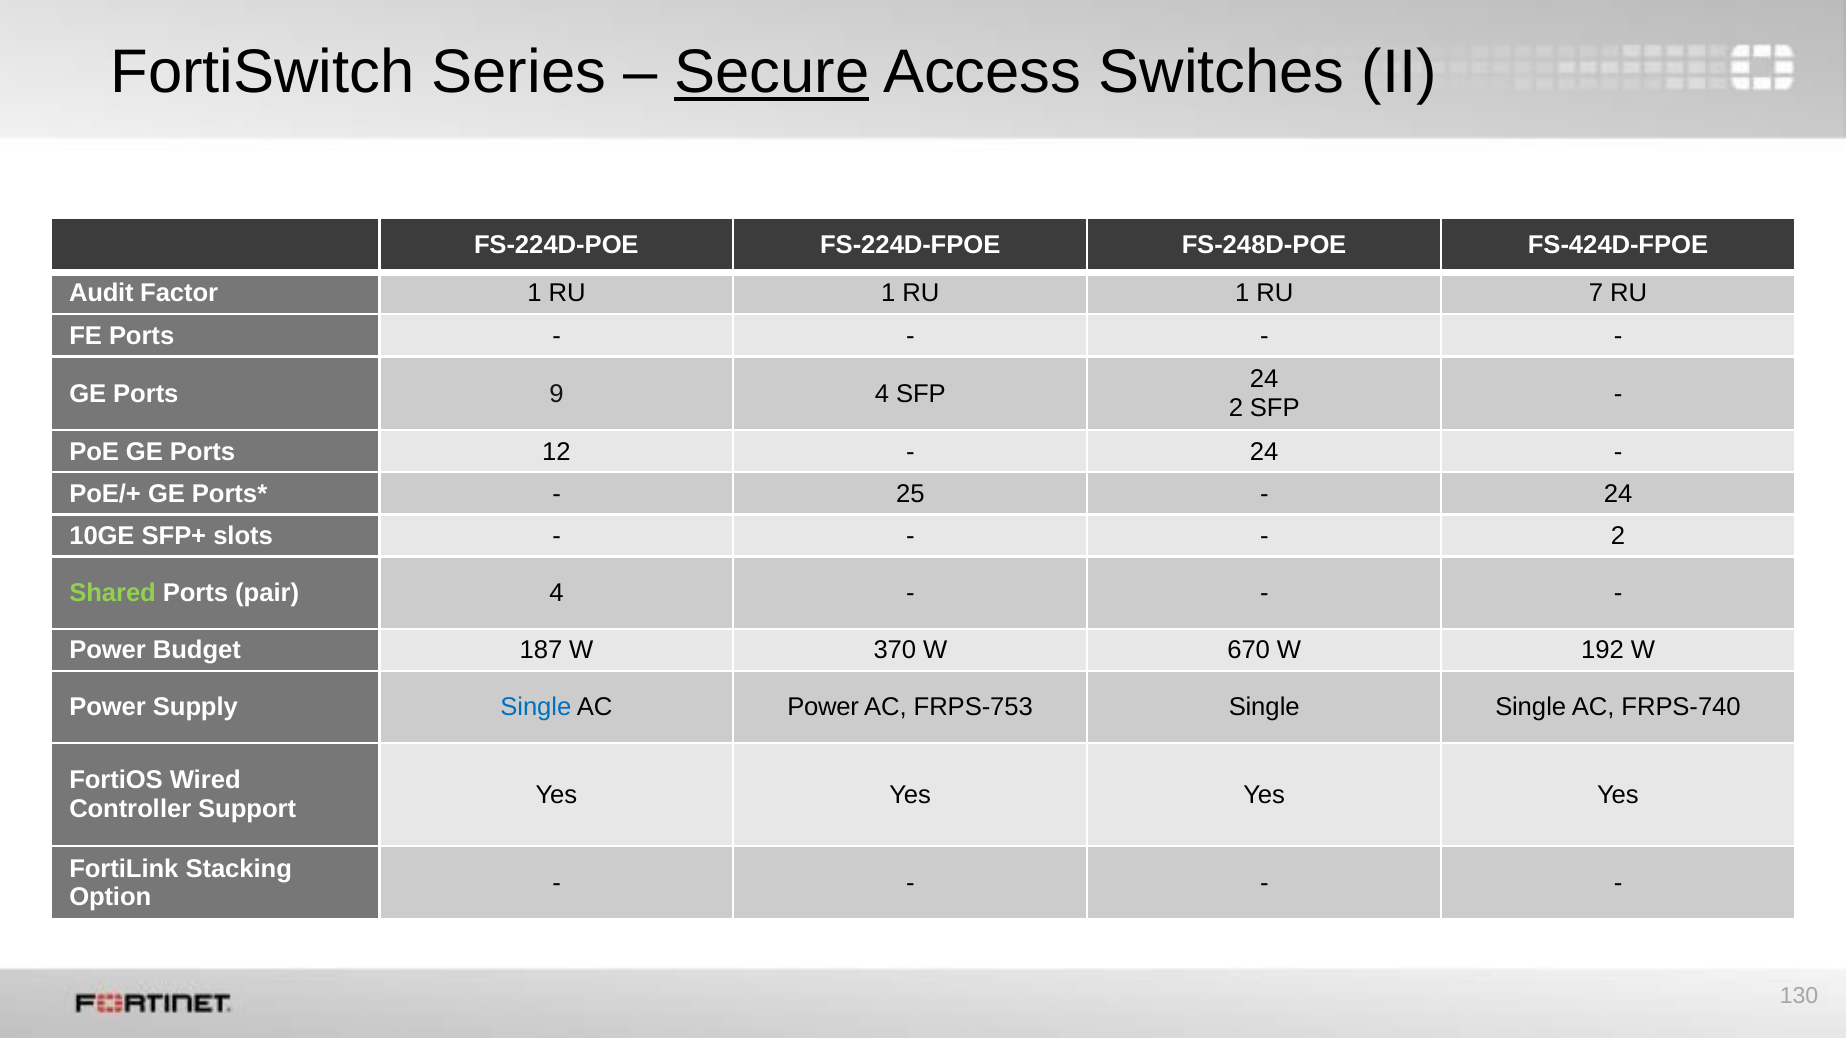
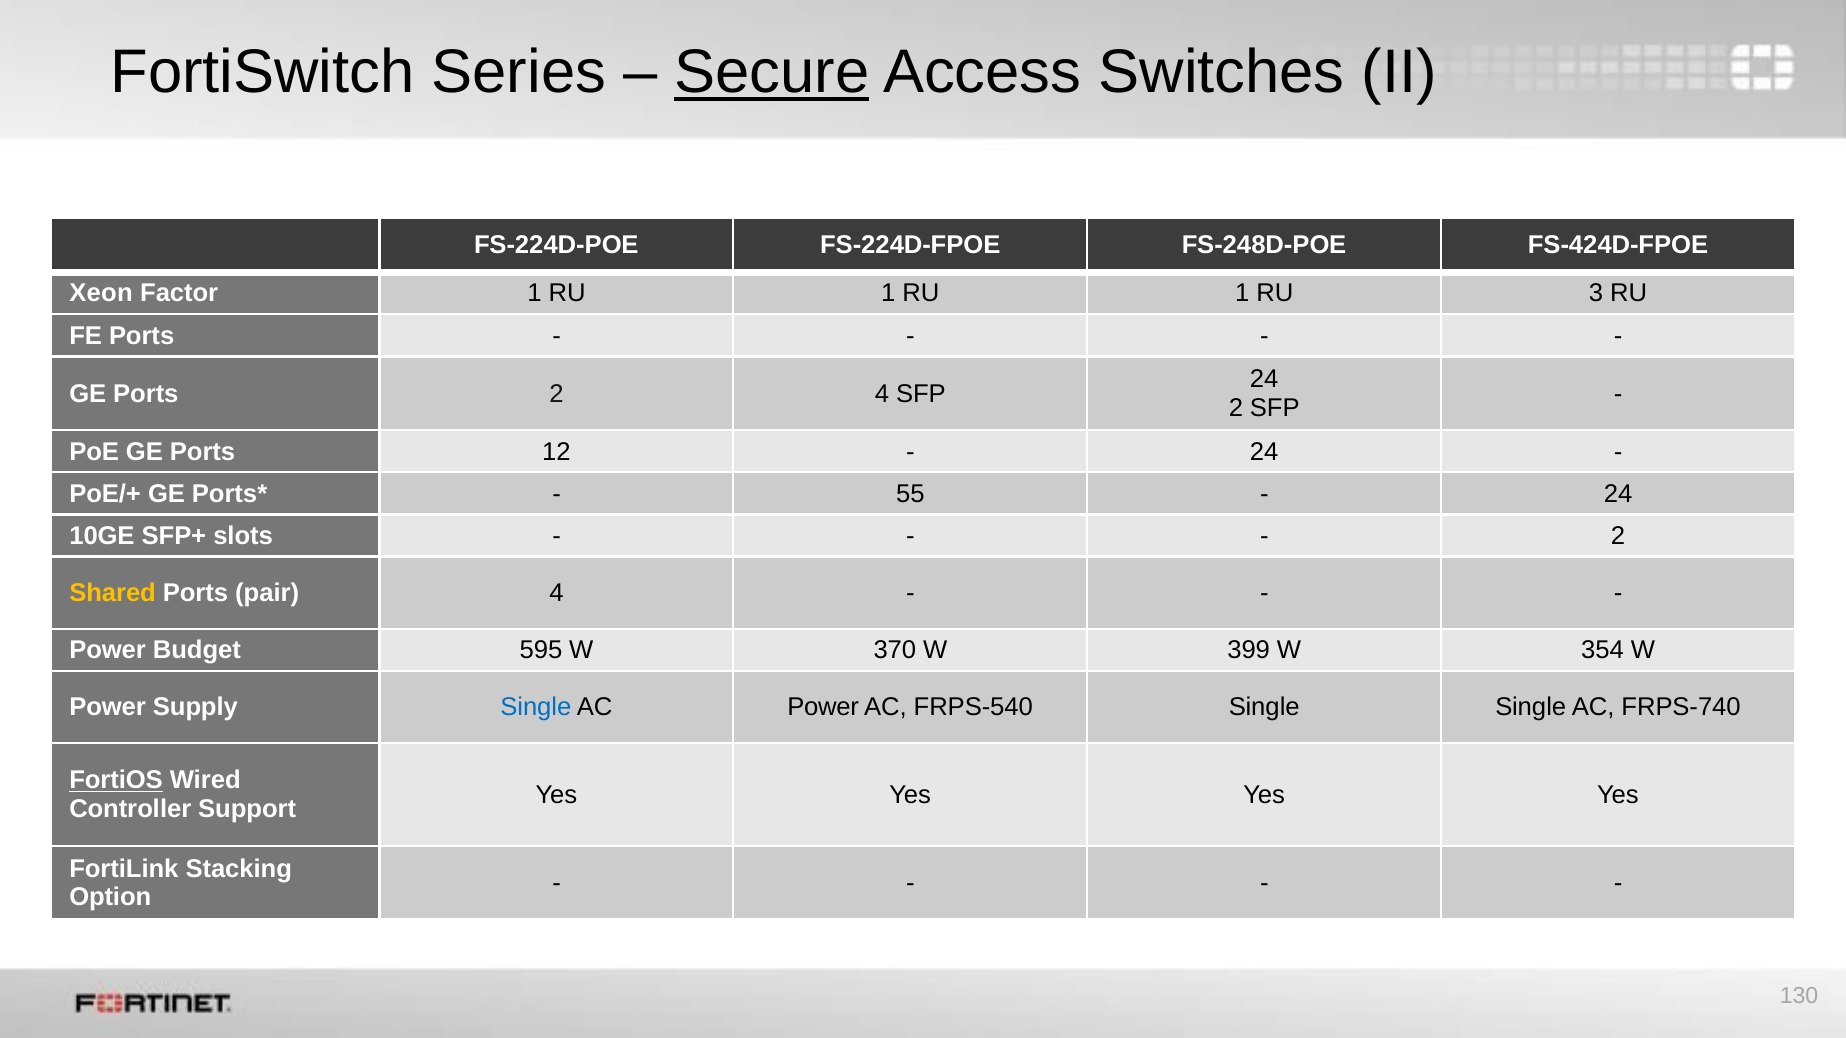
Audit: Audit -> Xeon
7: 7 -> 3
Ports 9: 9 -> 2
25: 25 -> 55
Shared colour: light green -> yellow
187: 187 -> 595
670: 670 -> 399
192: 192 -> 354
FRPS-753: FRPS-753 -> FRPS-540
FortiOS underline: none -> present
